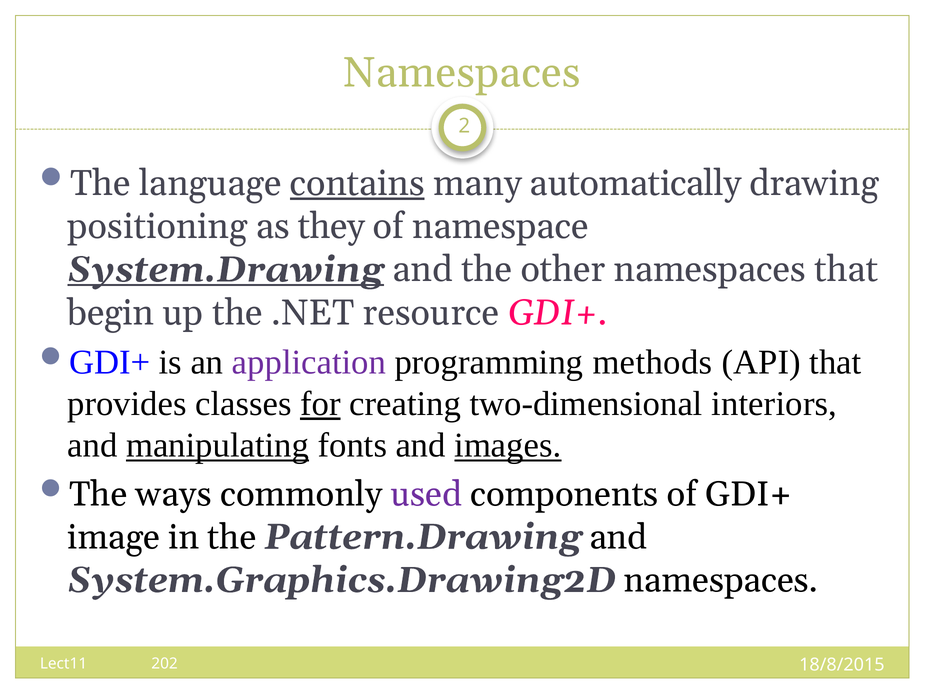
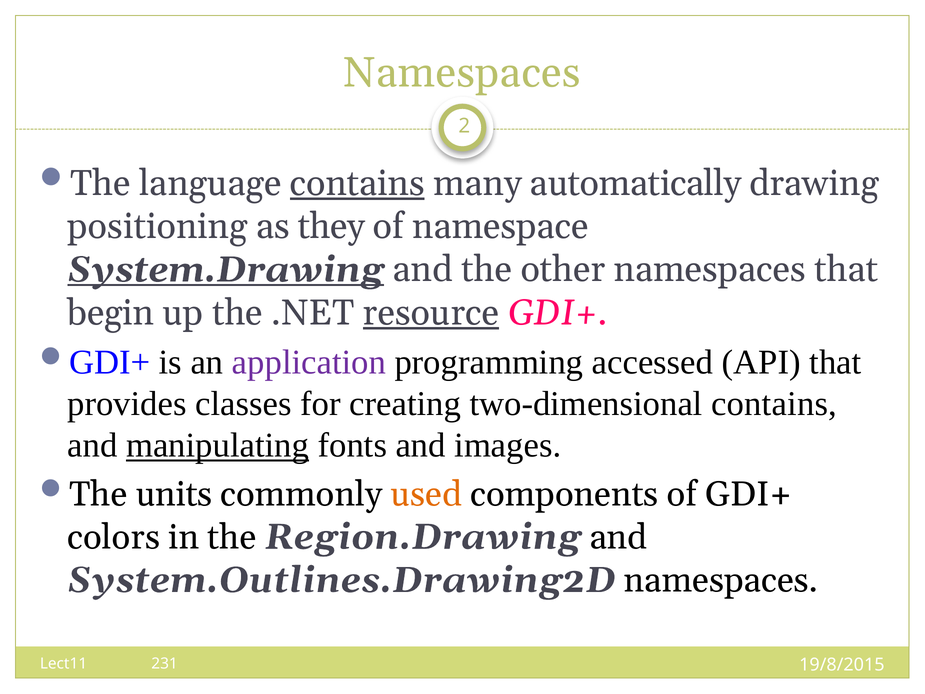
resource underline: none -> present
methods: methods -> accessed
for underline: present -> none
two-dimensional interiors: interiors -> contains
images underline: present -> none
ways: ways -> units
used colour: purple -> orange
image: image -> colors
Pattern.Drawing: Pattern.Drawing -> Region.Drawing
System.Graphics.Drawing2D: System.Graphics.Drawing2D -> System.Outlines.Drawing2D
202: 202 -> 231
18/8/2015: 18/8/2015 -> 19/8/2015
